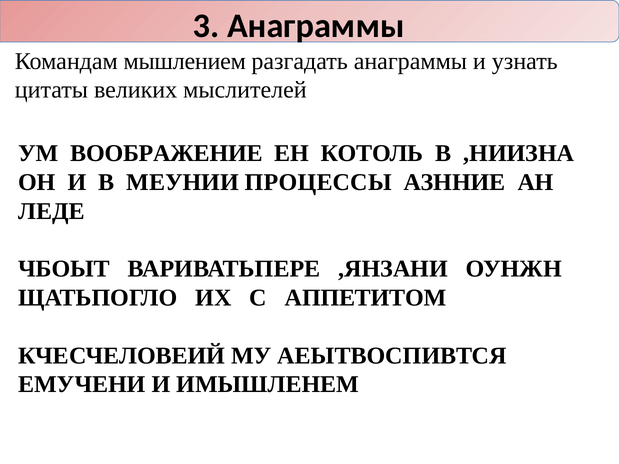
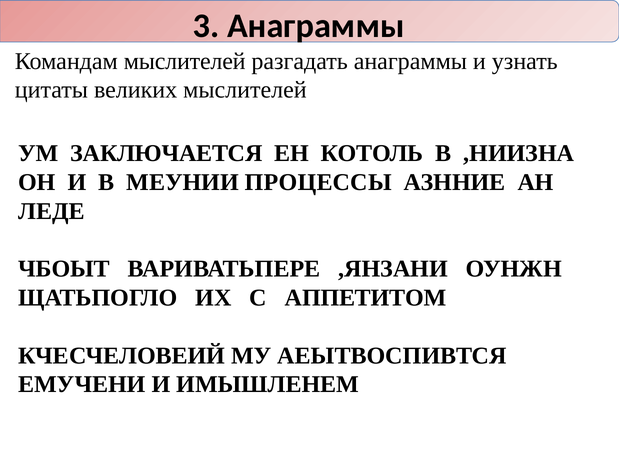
Командам мышлением: мышлением -> мыслителей
ВООБРАЖЕНИЕ: ВООБРАЖЕНИЕ -> ЗАКЛЮЧАЕТСЯ
